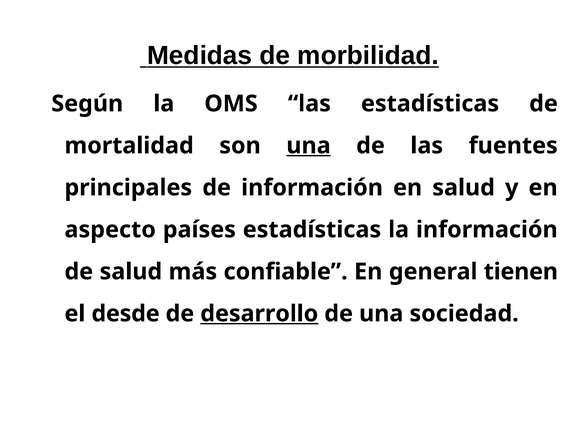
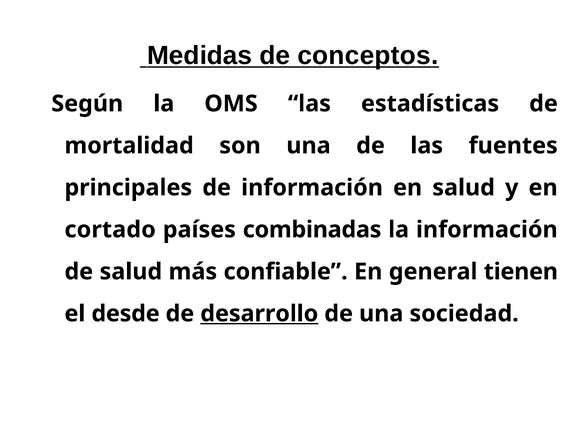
morbilidad: morbilidad -> conceptos
una at (309, 146) underline: present -> none
aspecto: aspecto -> cortado
países estadísticas: estadísticas -> combinadas
